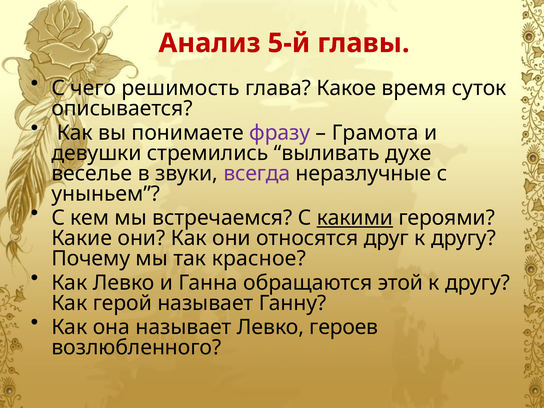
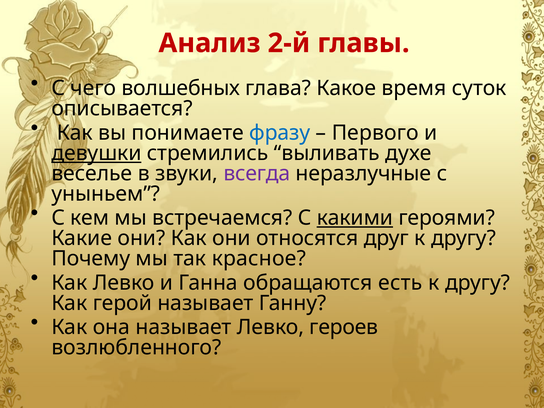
5-й: 5-й -> 2-й
решимость: решимость -> волшебных
фразу colour: purple -> blue
Грамота: Грамота -> Первого
девушки underline: none -> present
этой: этой -> есть
